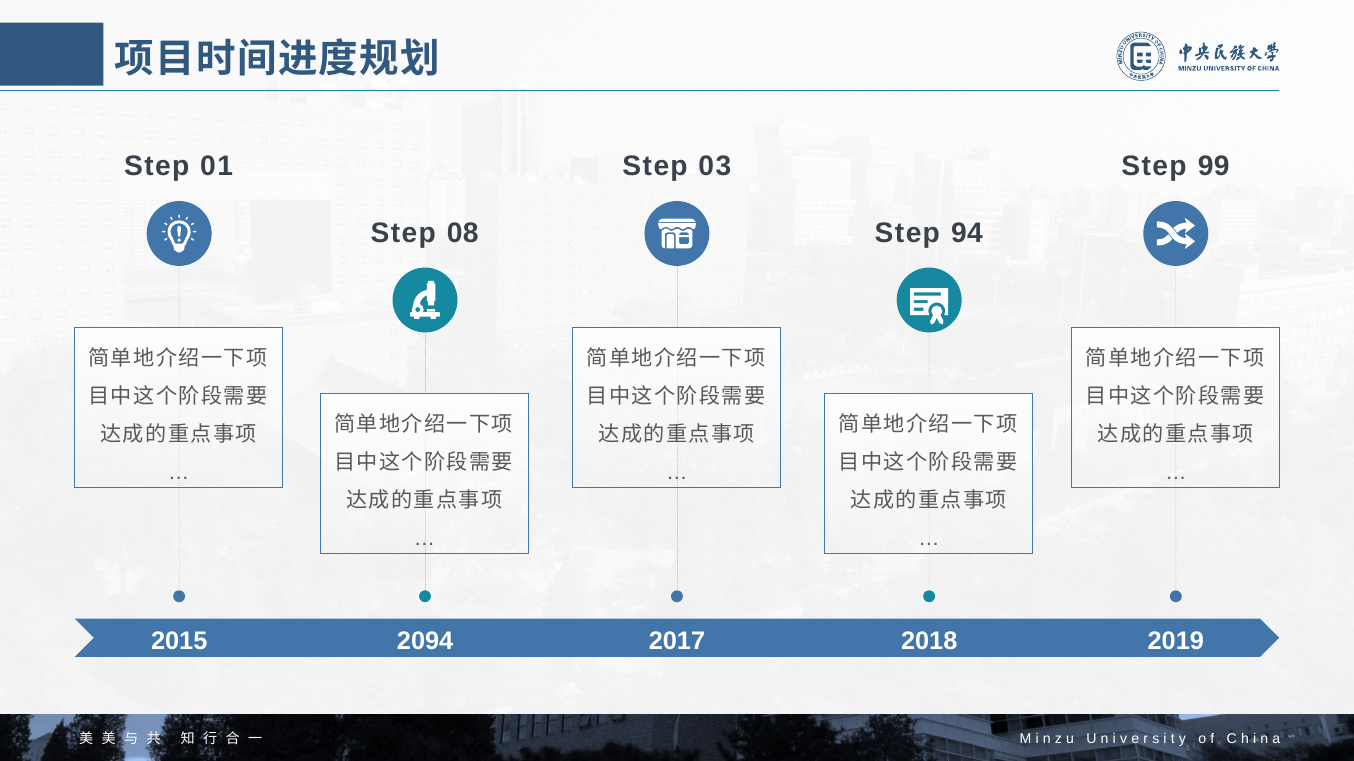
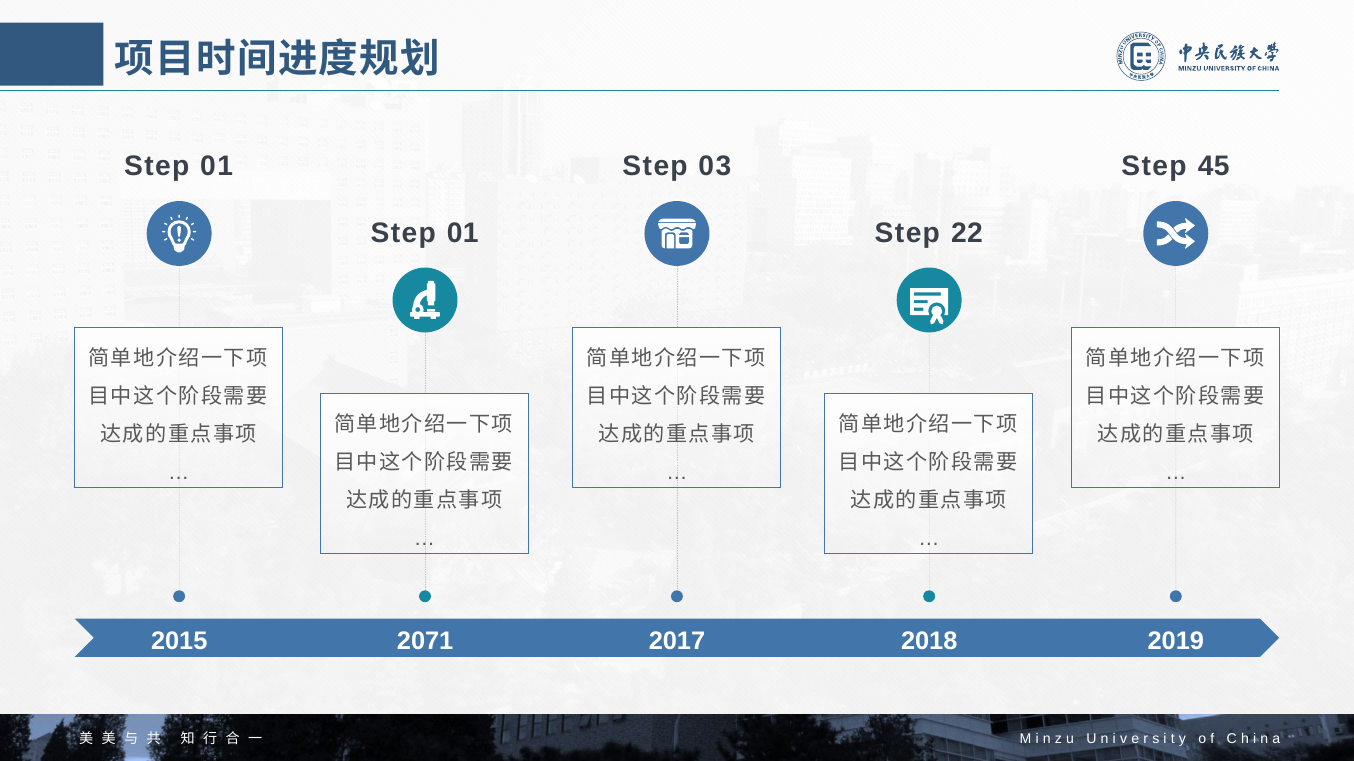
99: 99 -> 45
08 at (463, 233): 08 -> 01
94: 94 -> 22
2094: 2094 -> 2071
